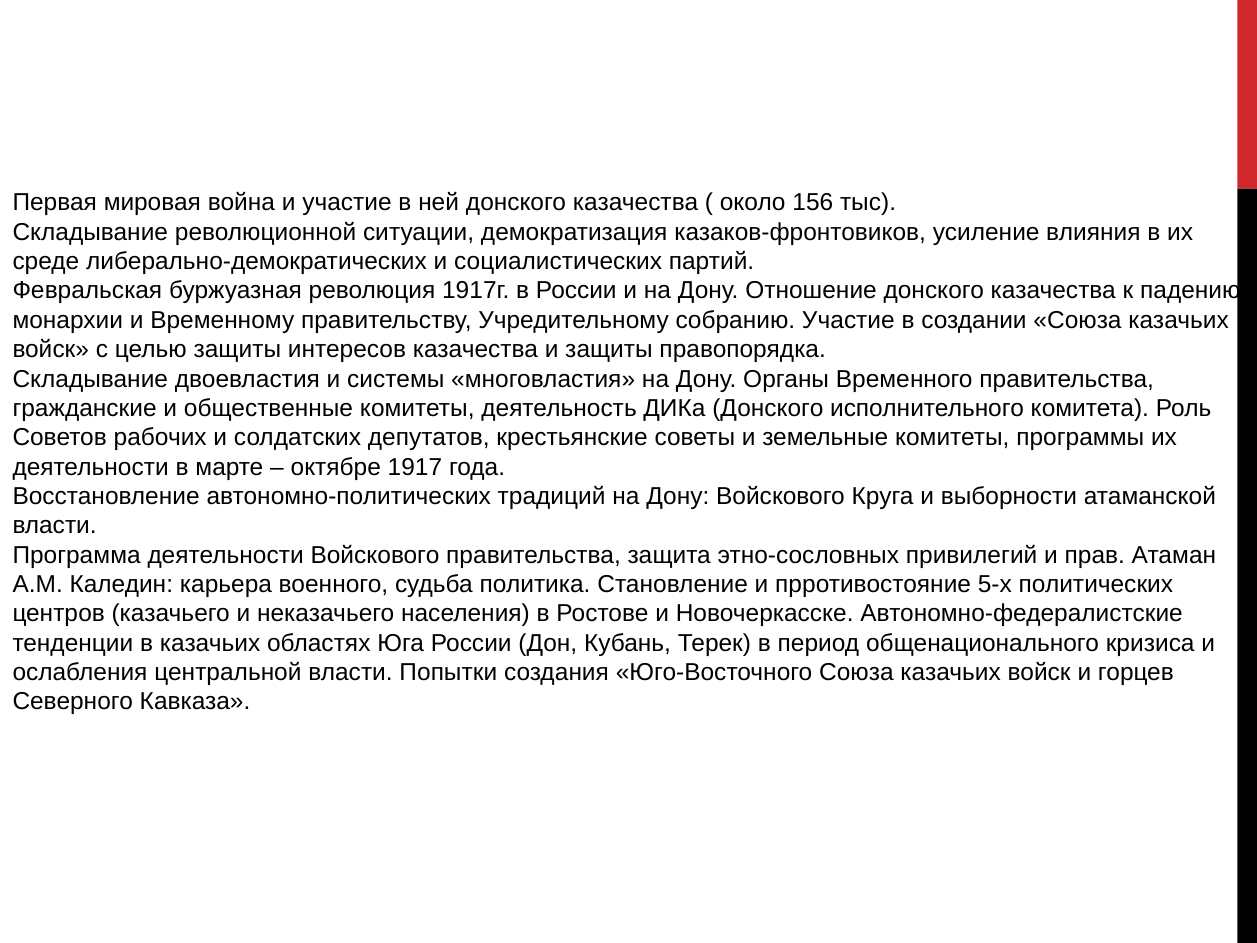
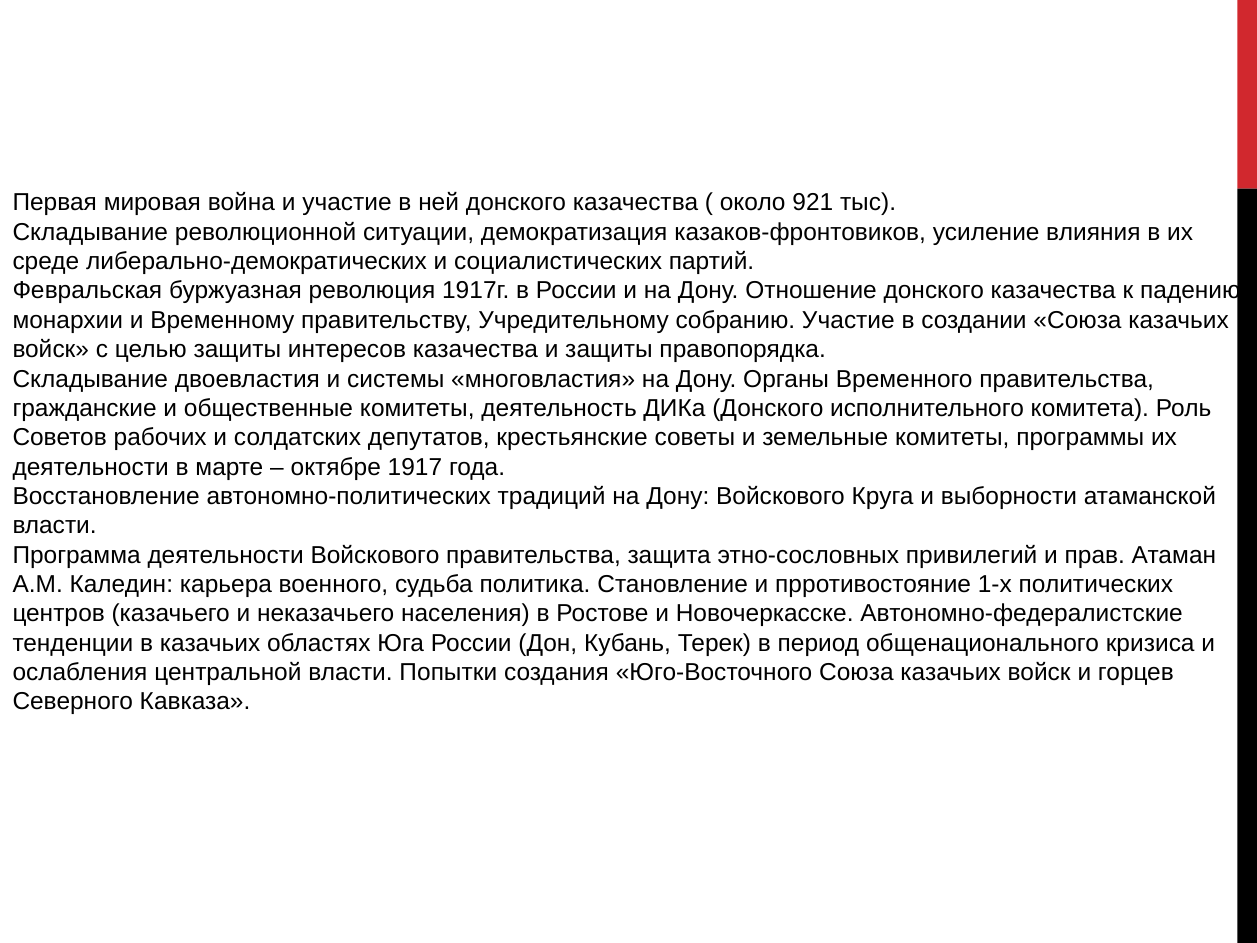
156: 156 -> 921
5-х: 5-х -> 1-х
